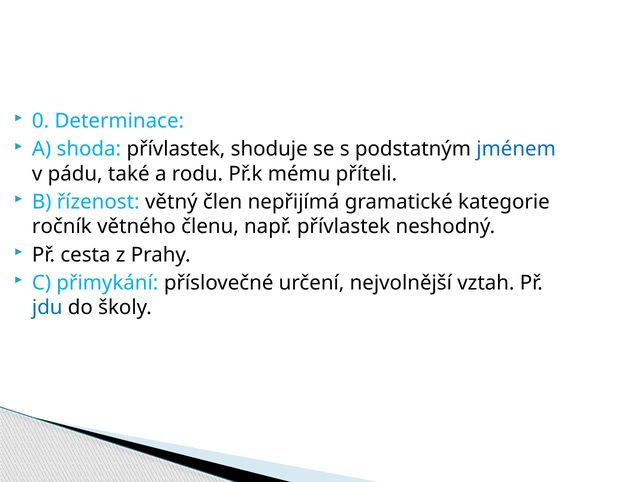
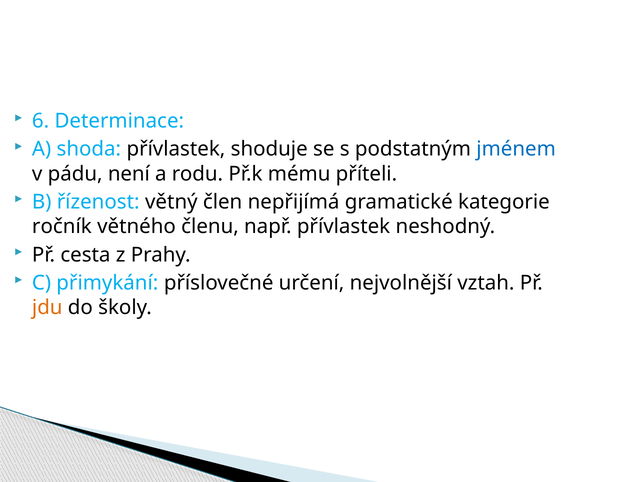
0: 0 -> 6
také: také -> není
jdu colour: blue -> orange
